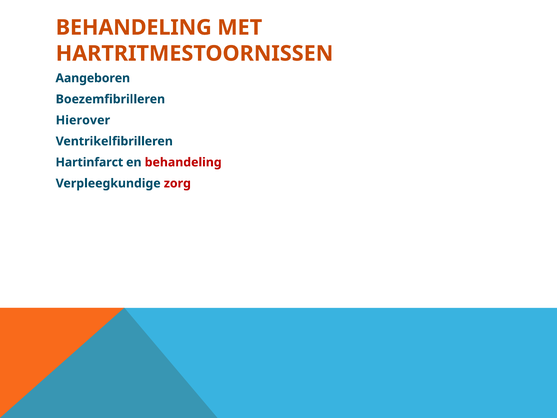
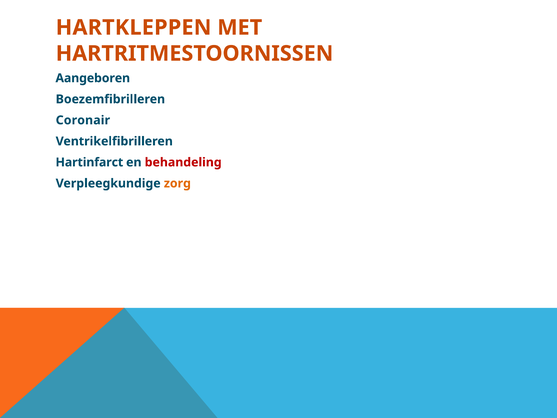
BEHANDELING at (134, 27): BEHANDELING -> HARTKLEPPEN
Hierover: Hierover -> Coronair
zorg colour: red -> orange
